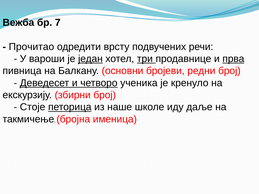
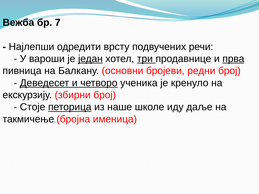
Прочитао: Прочитао -> Најлепши
